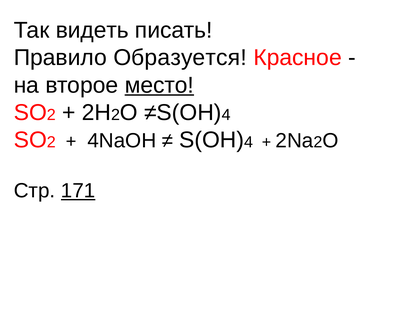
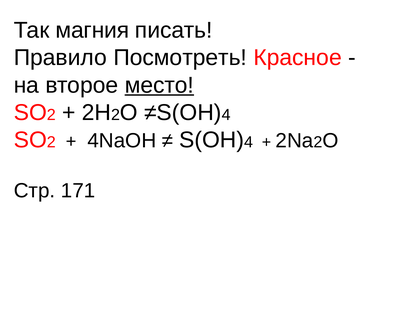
видеть: видеть -> магния
Образуется: Образуется -> Посмотреть
171 underline: present -> none
